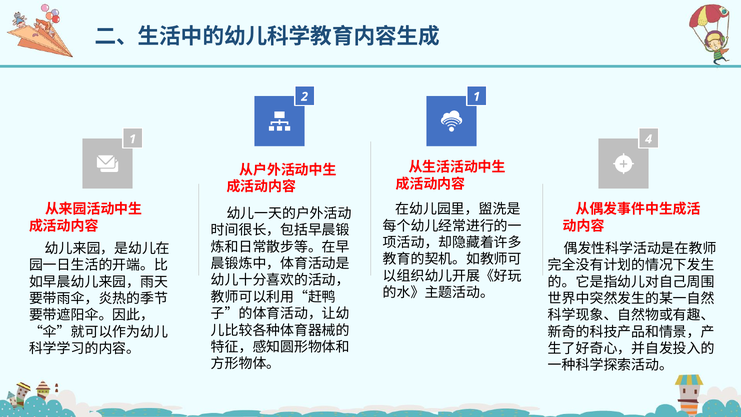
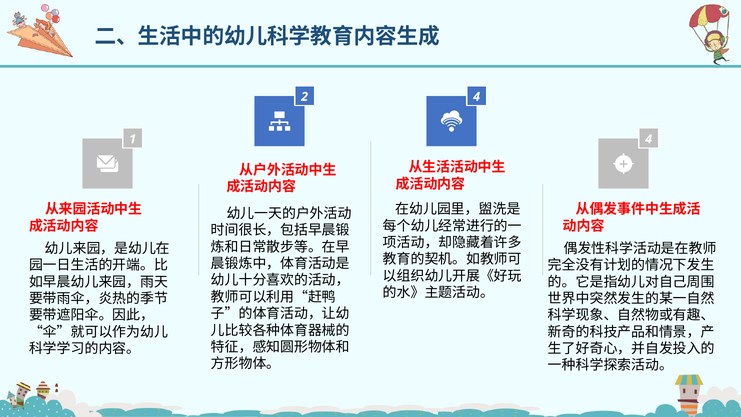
2 1: 1 -> 4
